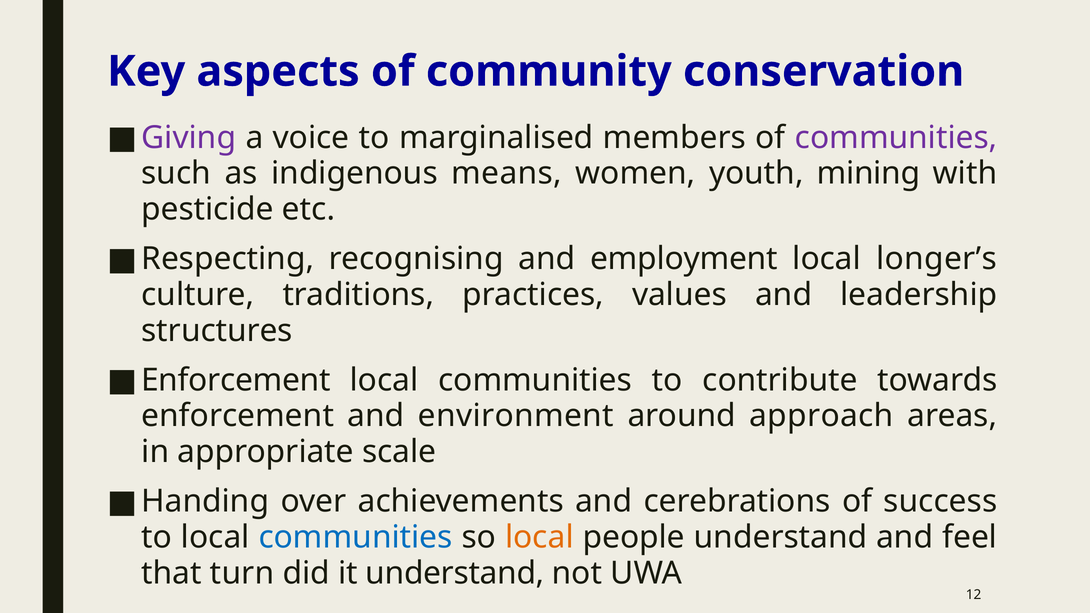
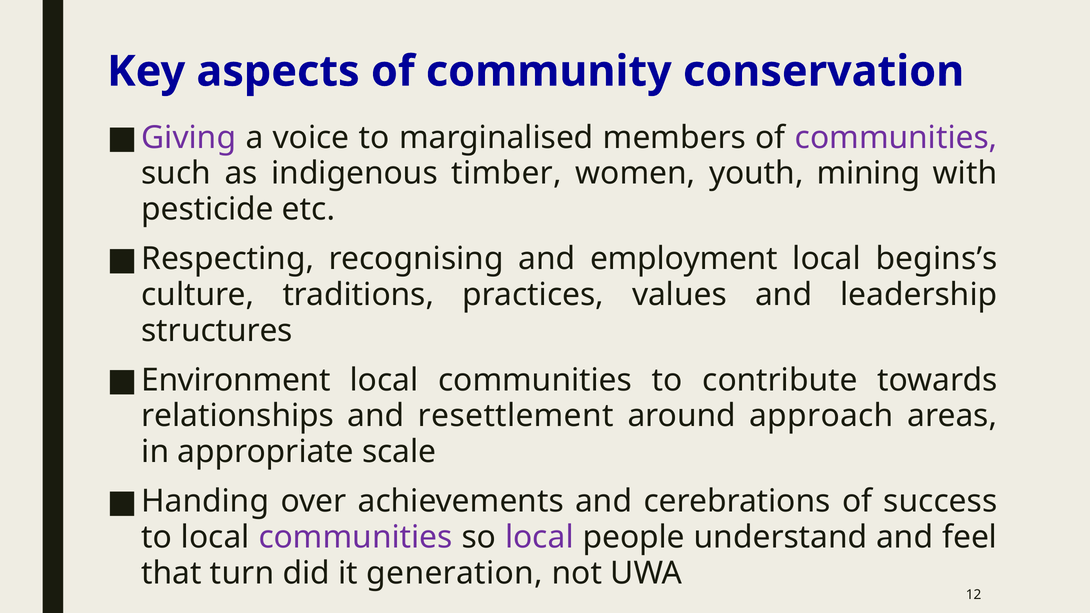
means: means -> timber
longer’s: longer’s -> begins’s
Enforcement at (236, 380): Enforcement -> Environment
enforcement at (238, 416): enforcement -> relationships
environment: environment -> resettlement
communities at (356, 537) colour: blue -> purple
local at (539, 537) colour: orange -> purple
it understand: understand -> generation
